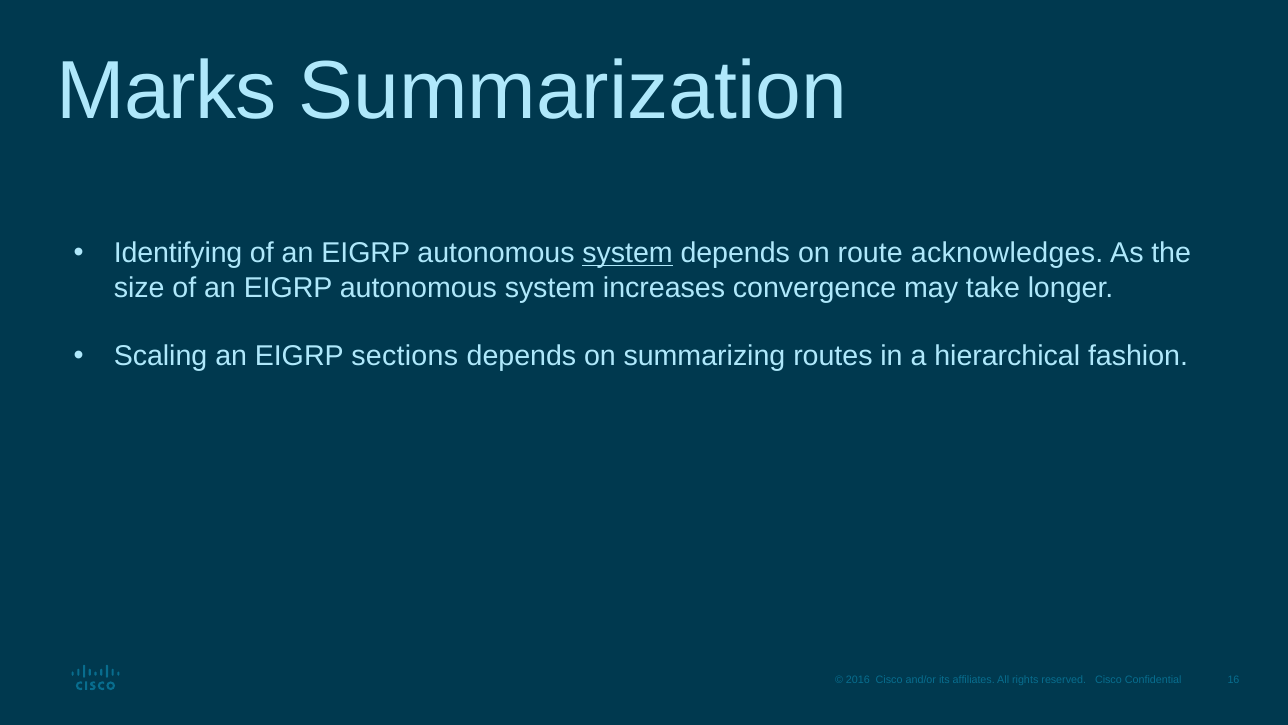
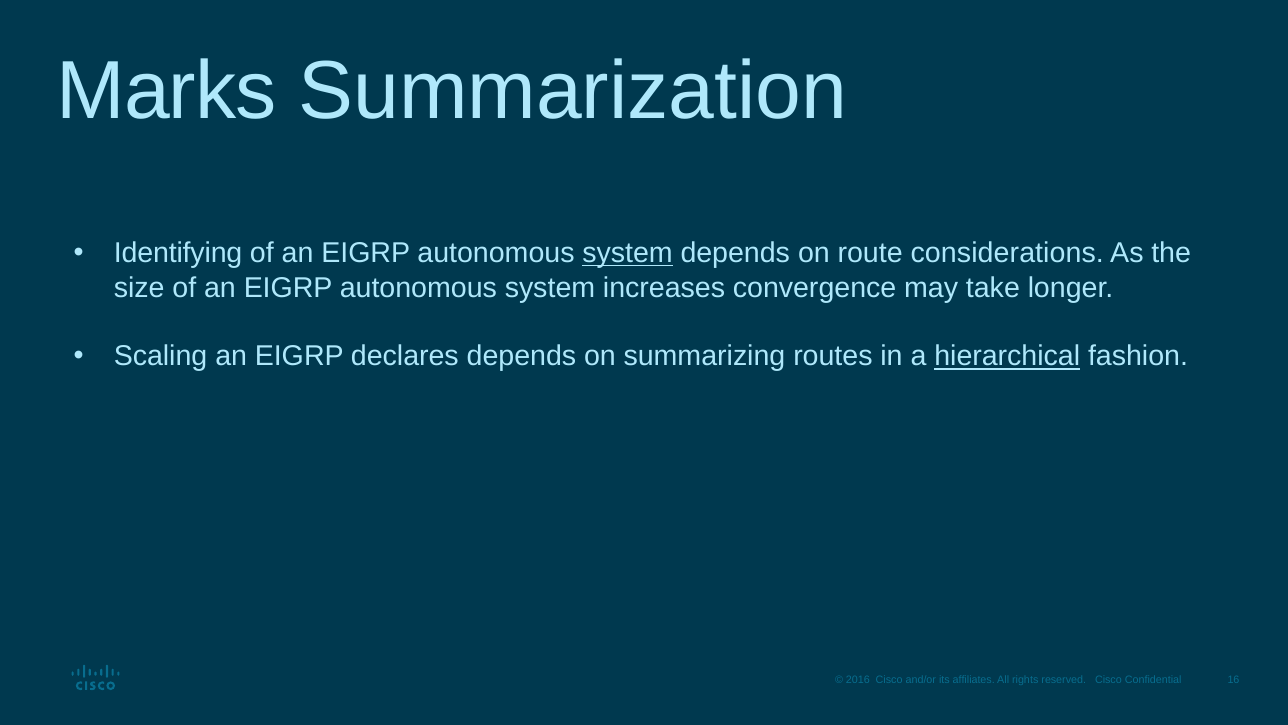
acknowledges: acknowledges -> considerations
sections: sections -> declares
hierarchical underline: none -> present
